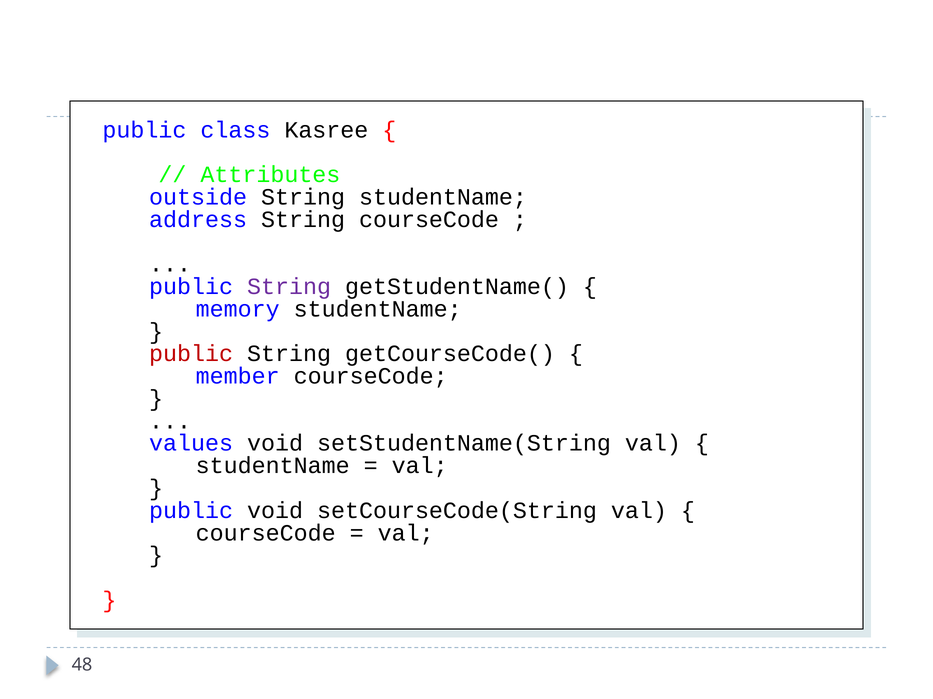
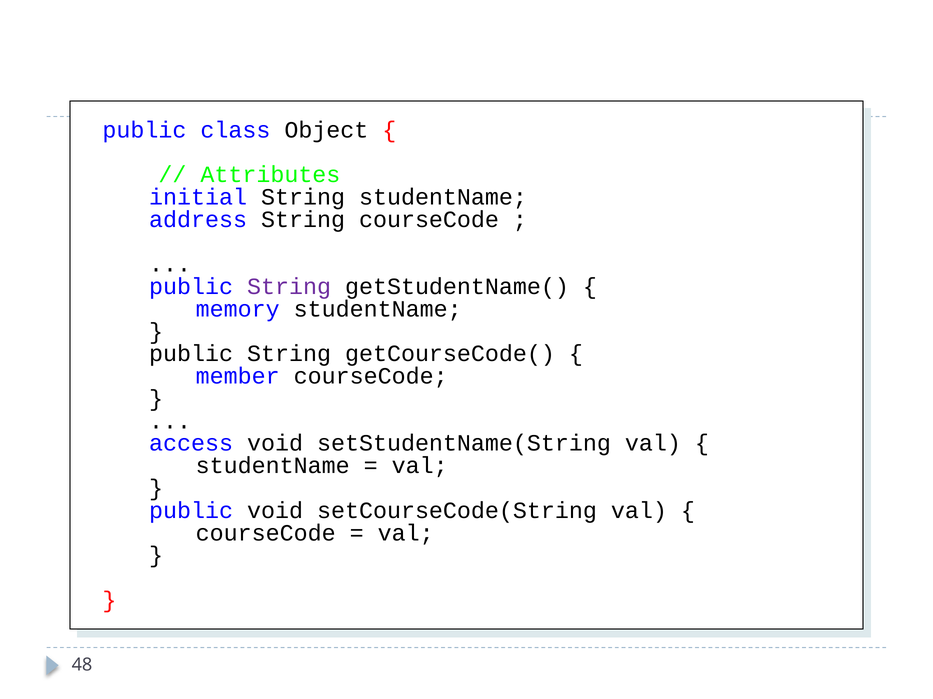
Kasree: Kasree -> Object
outside: outside -> initial
public at (191, 354) colour: red -> black
values: values -> access
